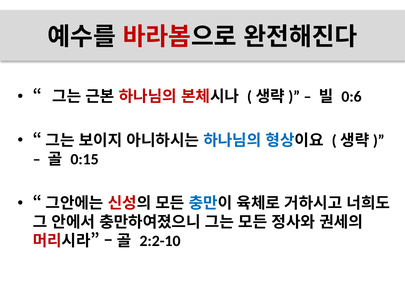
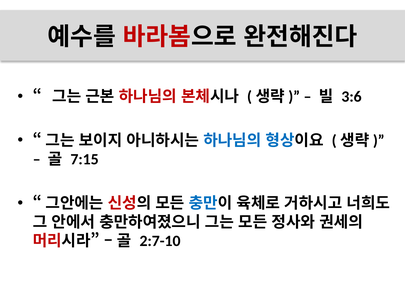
0:6: 0:6 -> 3:6
0:15: 0:15 -> 7:15
2:2-10: 2:2-10 -> 2:7-10
